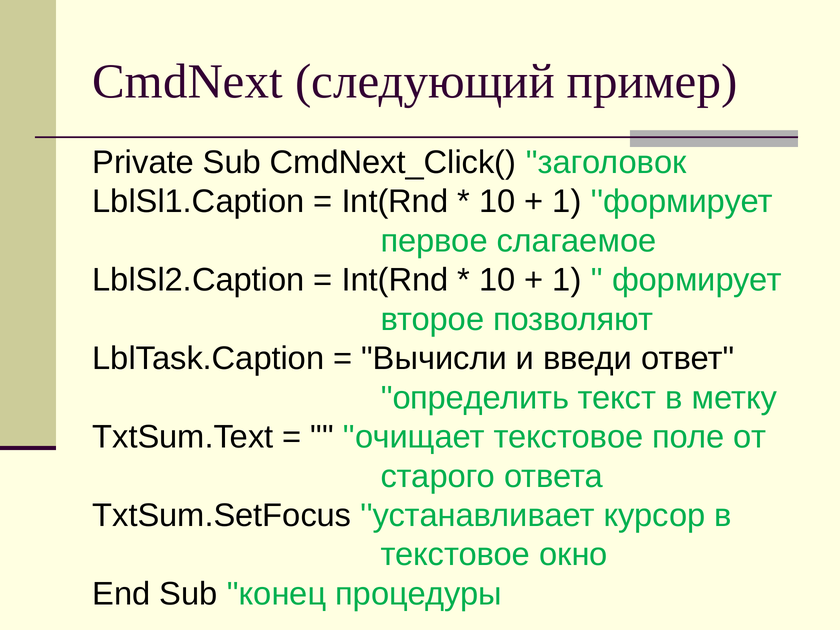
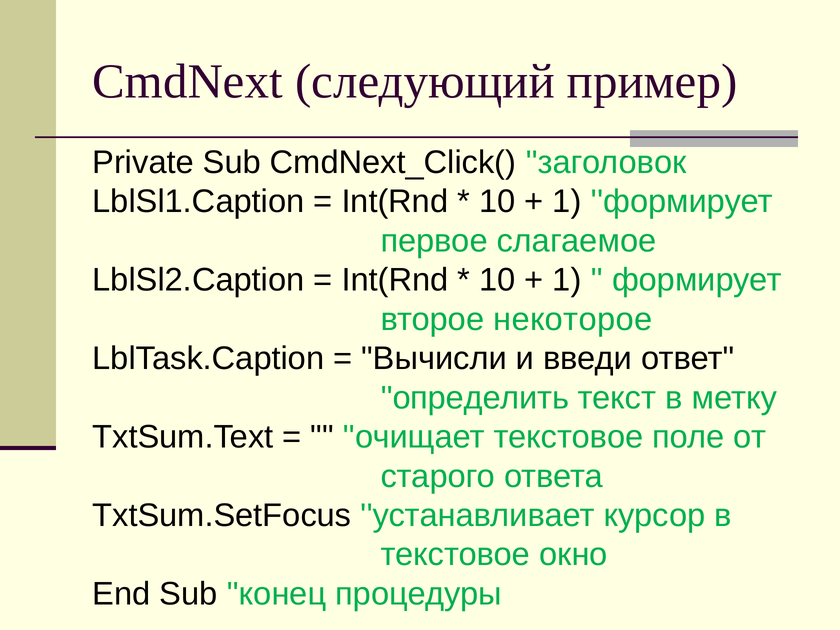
позволяют: позволяют -> некоторое
